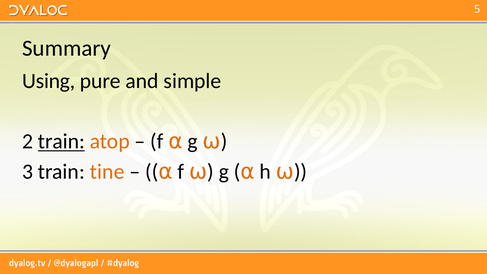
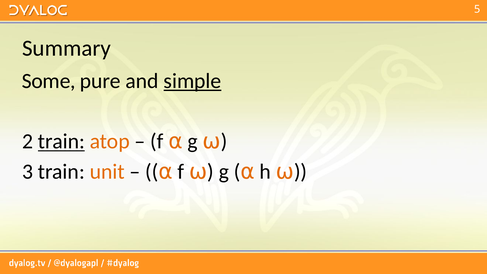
Using: Using -> Some
simple underline: none -> present
tine: tine -> unit
